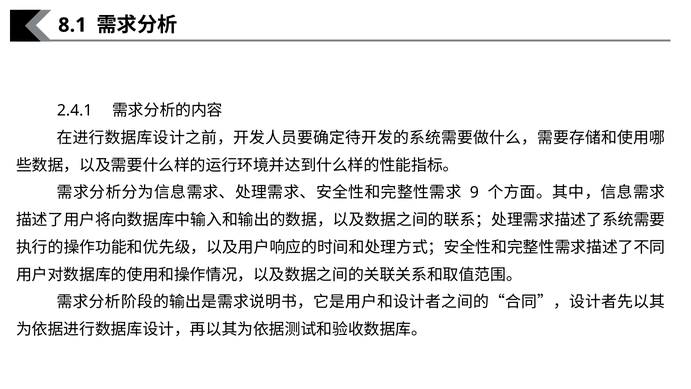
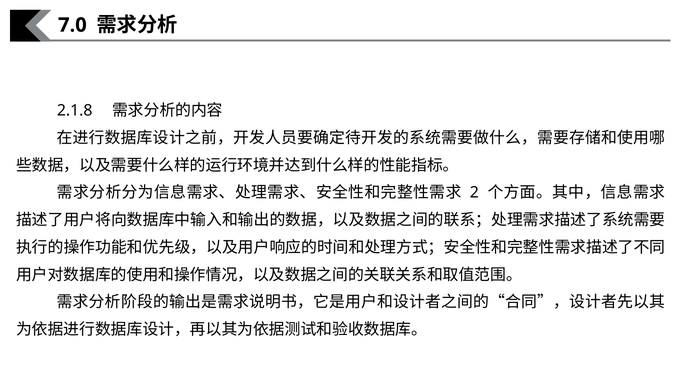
8.1: 8.1 -> 7.0
2.4.1: 2.4.1 -> 2.1.8
9: 9 -> 2
